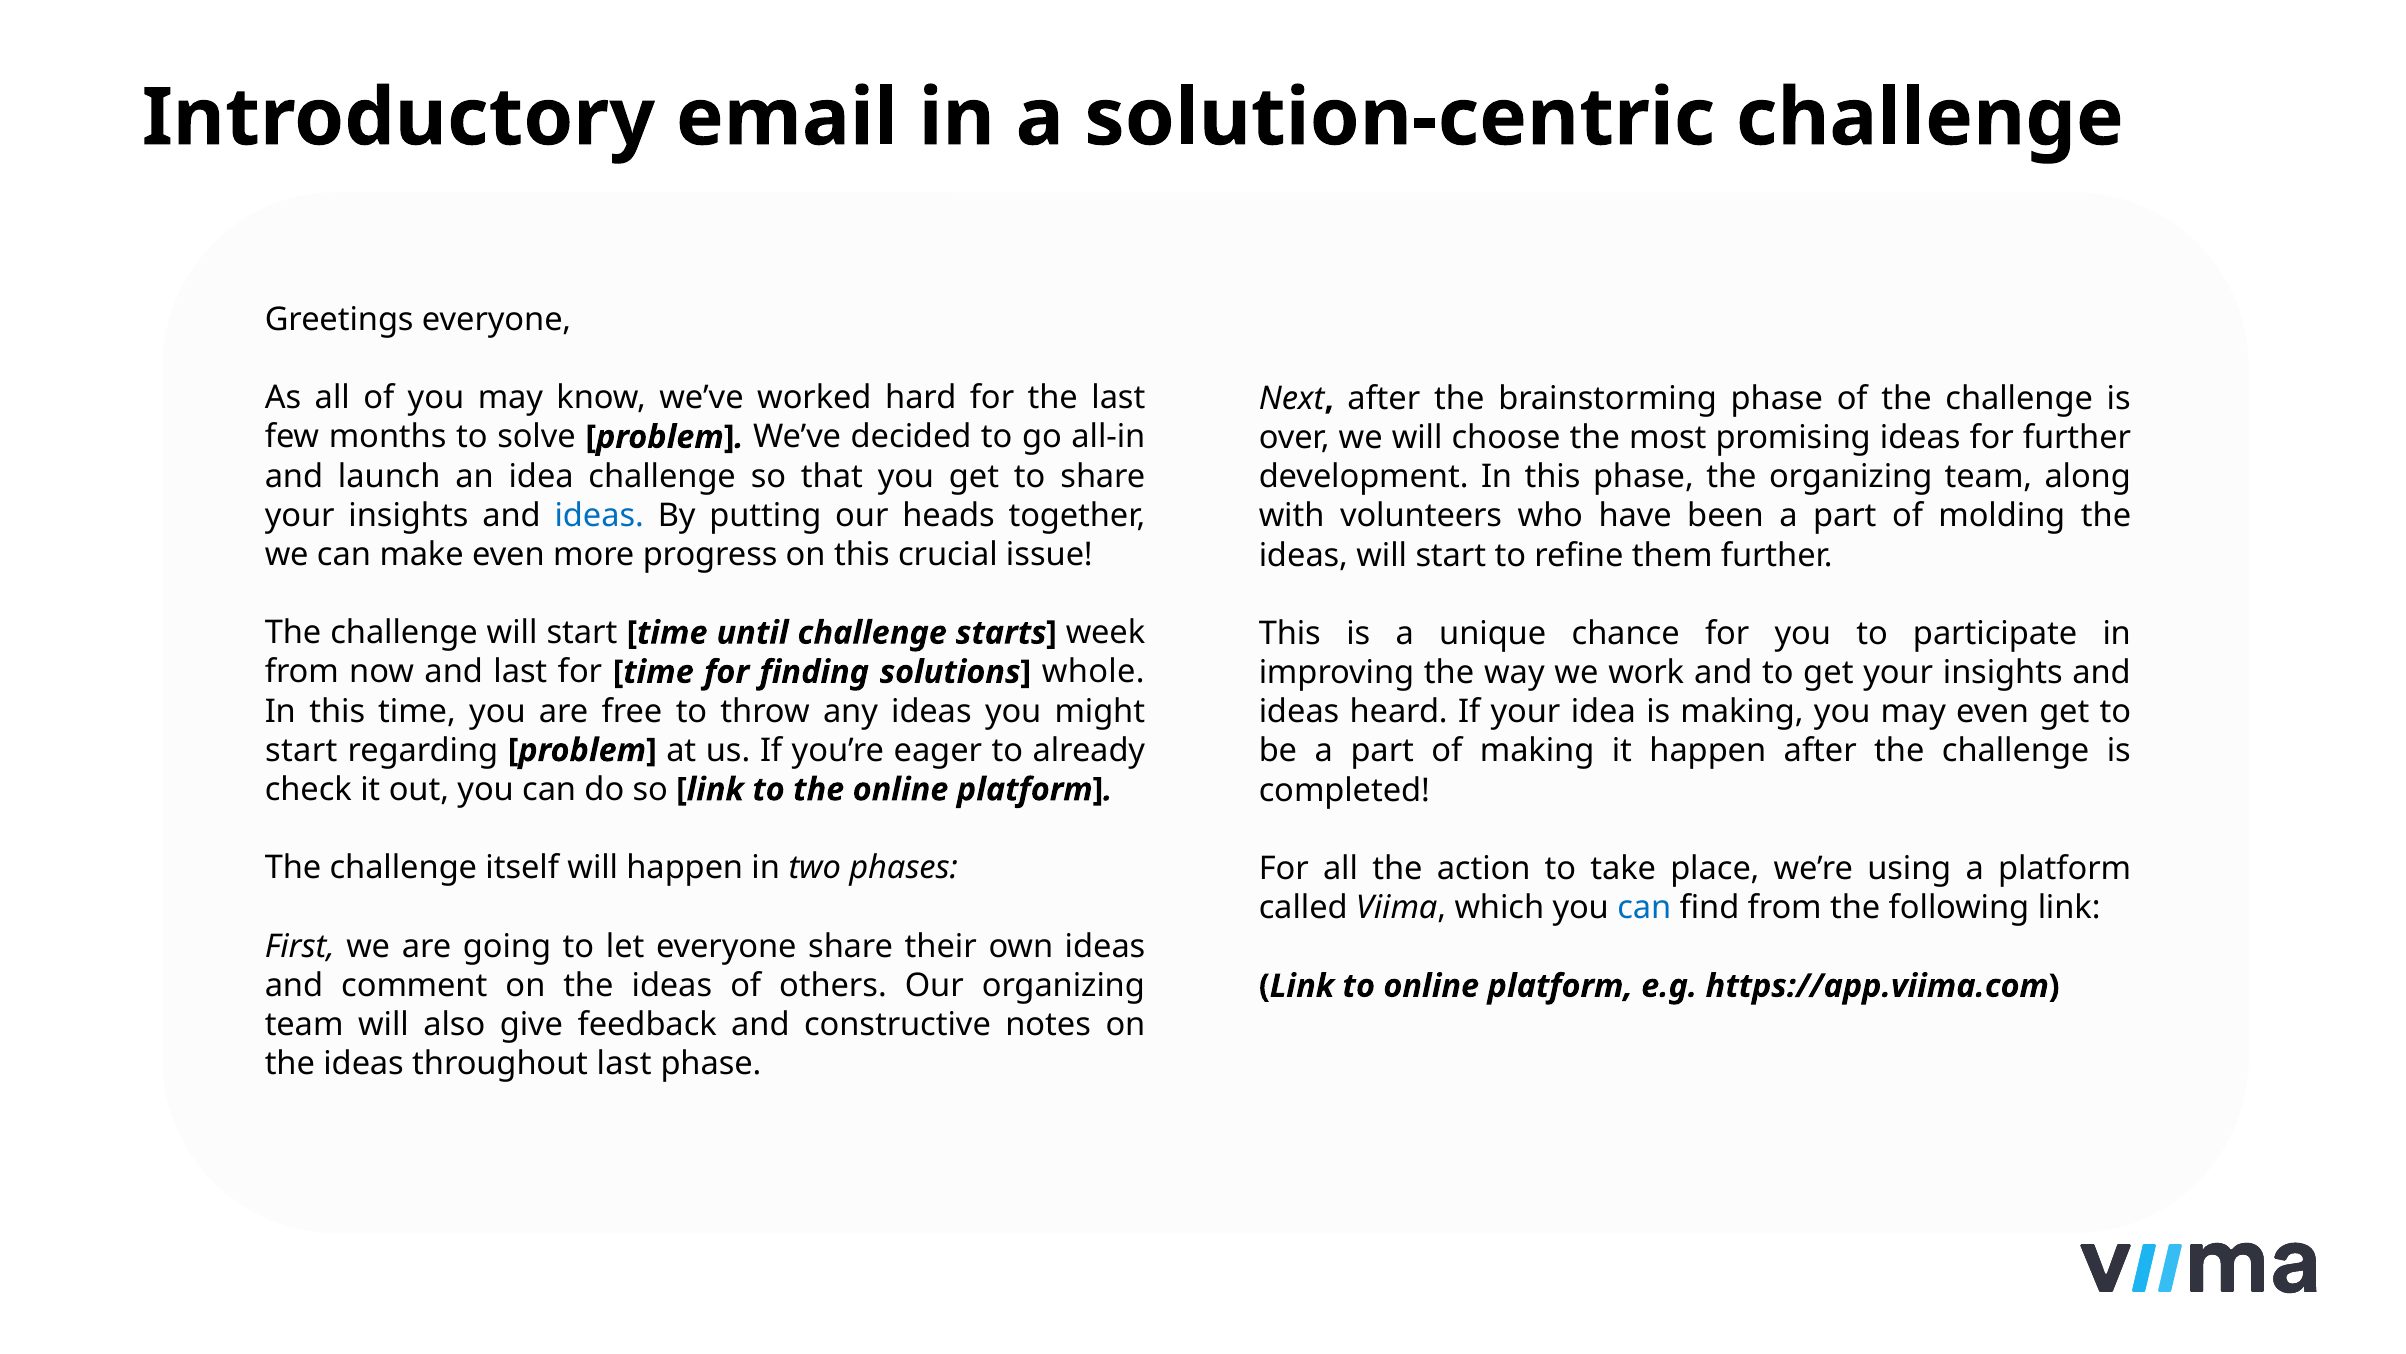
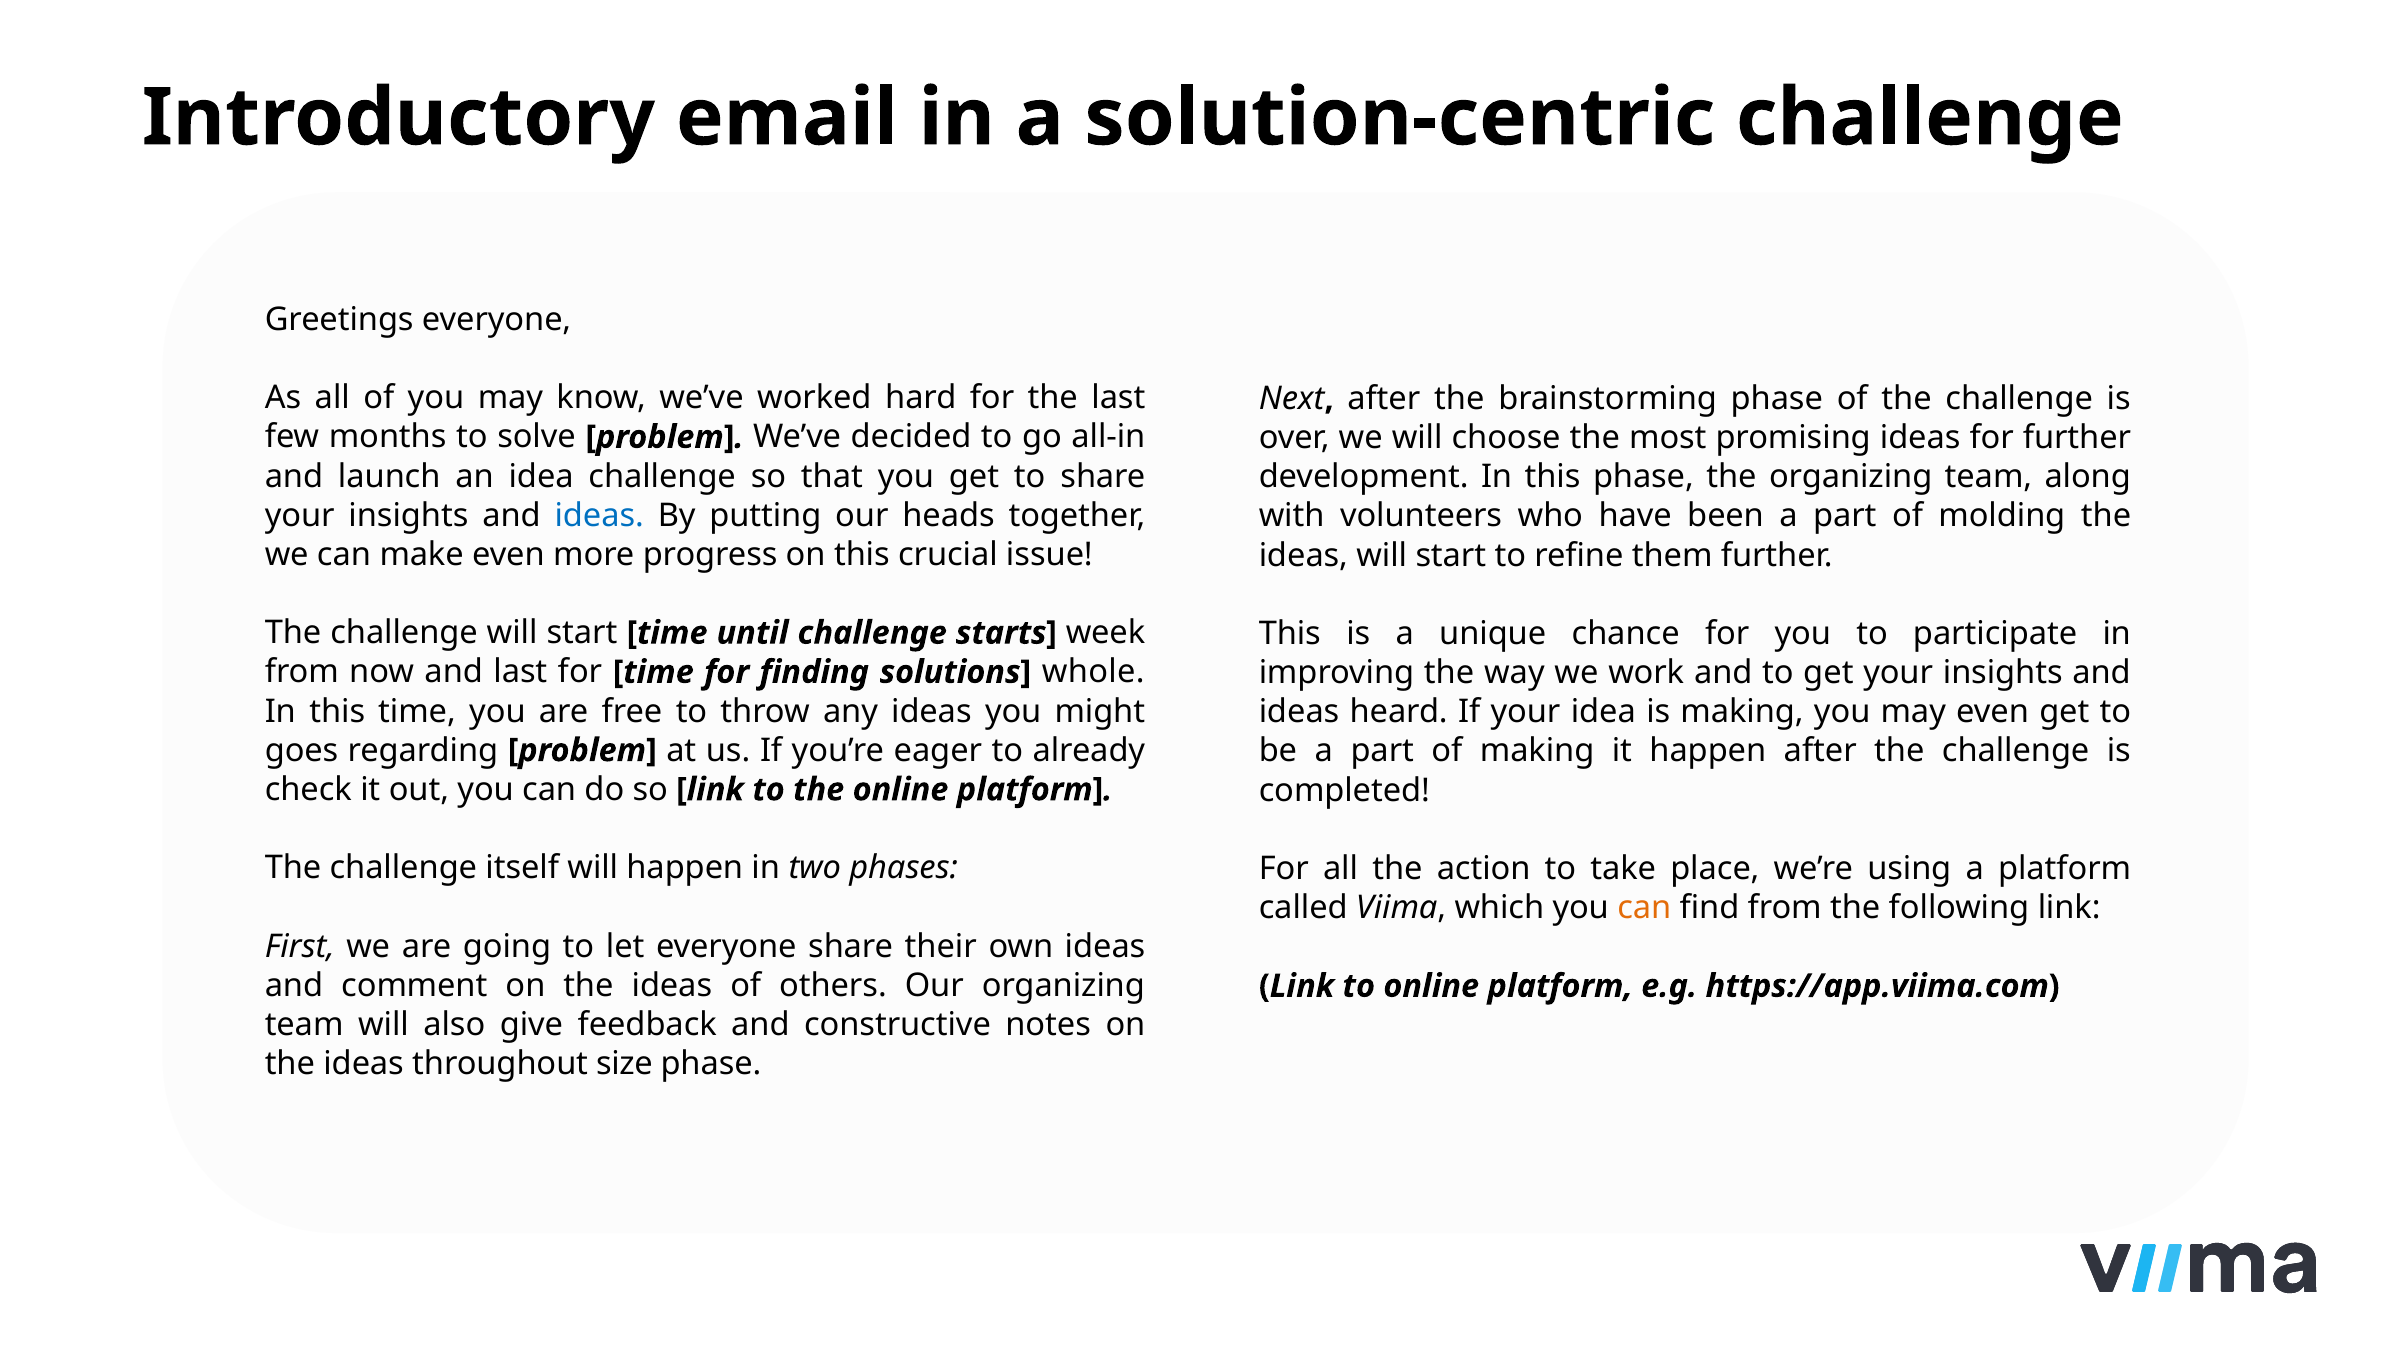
start at (301, 750): start -> goes
can at (1644, 907) colour: blue -> orange
throughout last: last -> size
